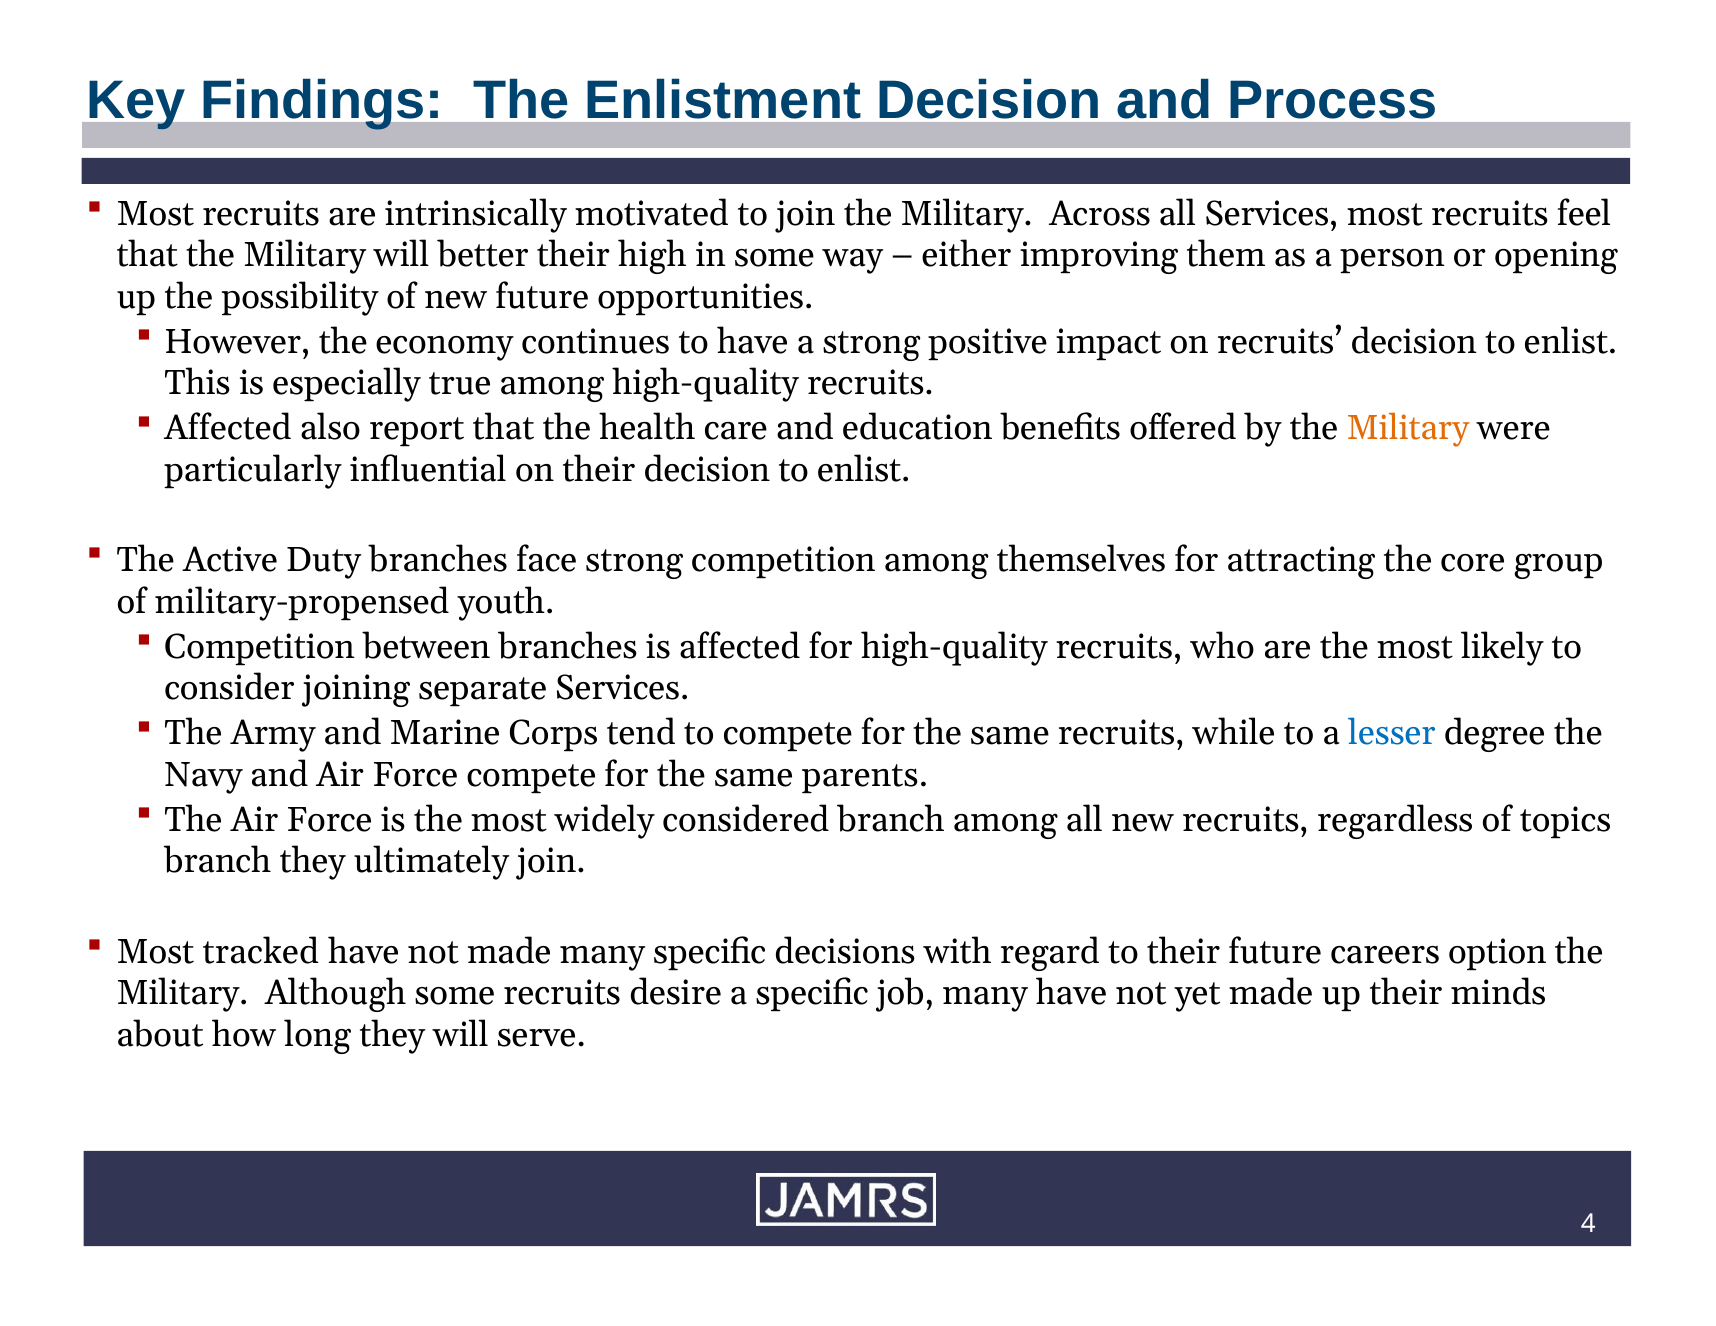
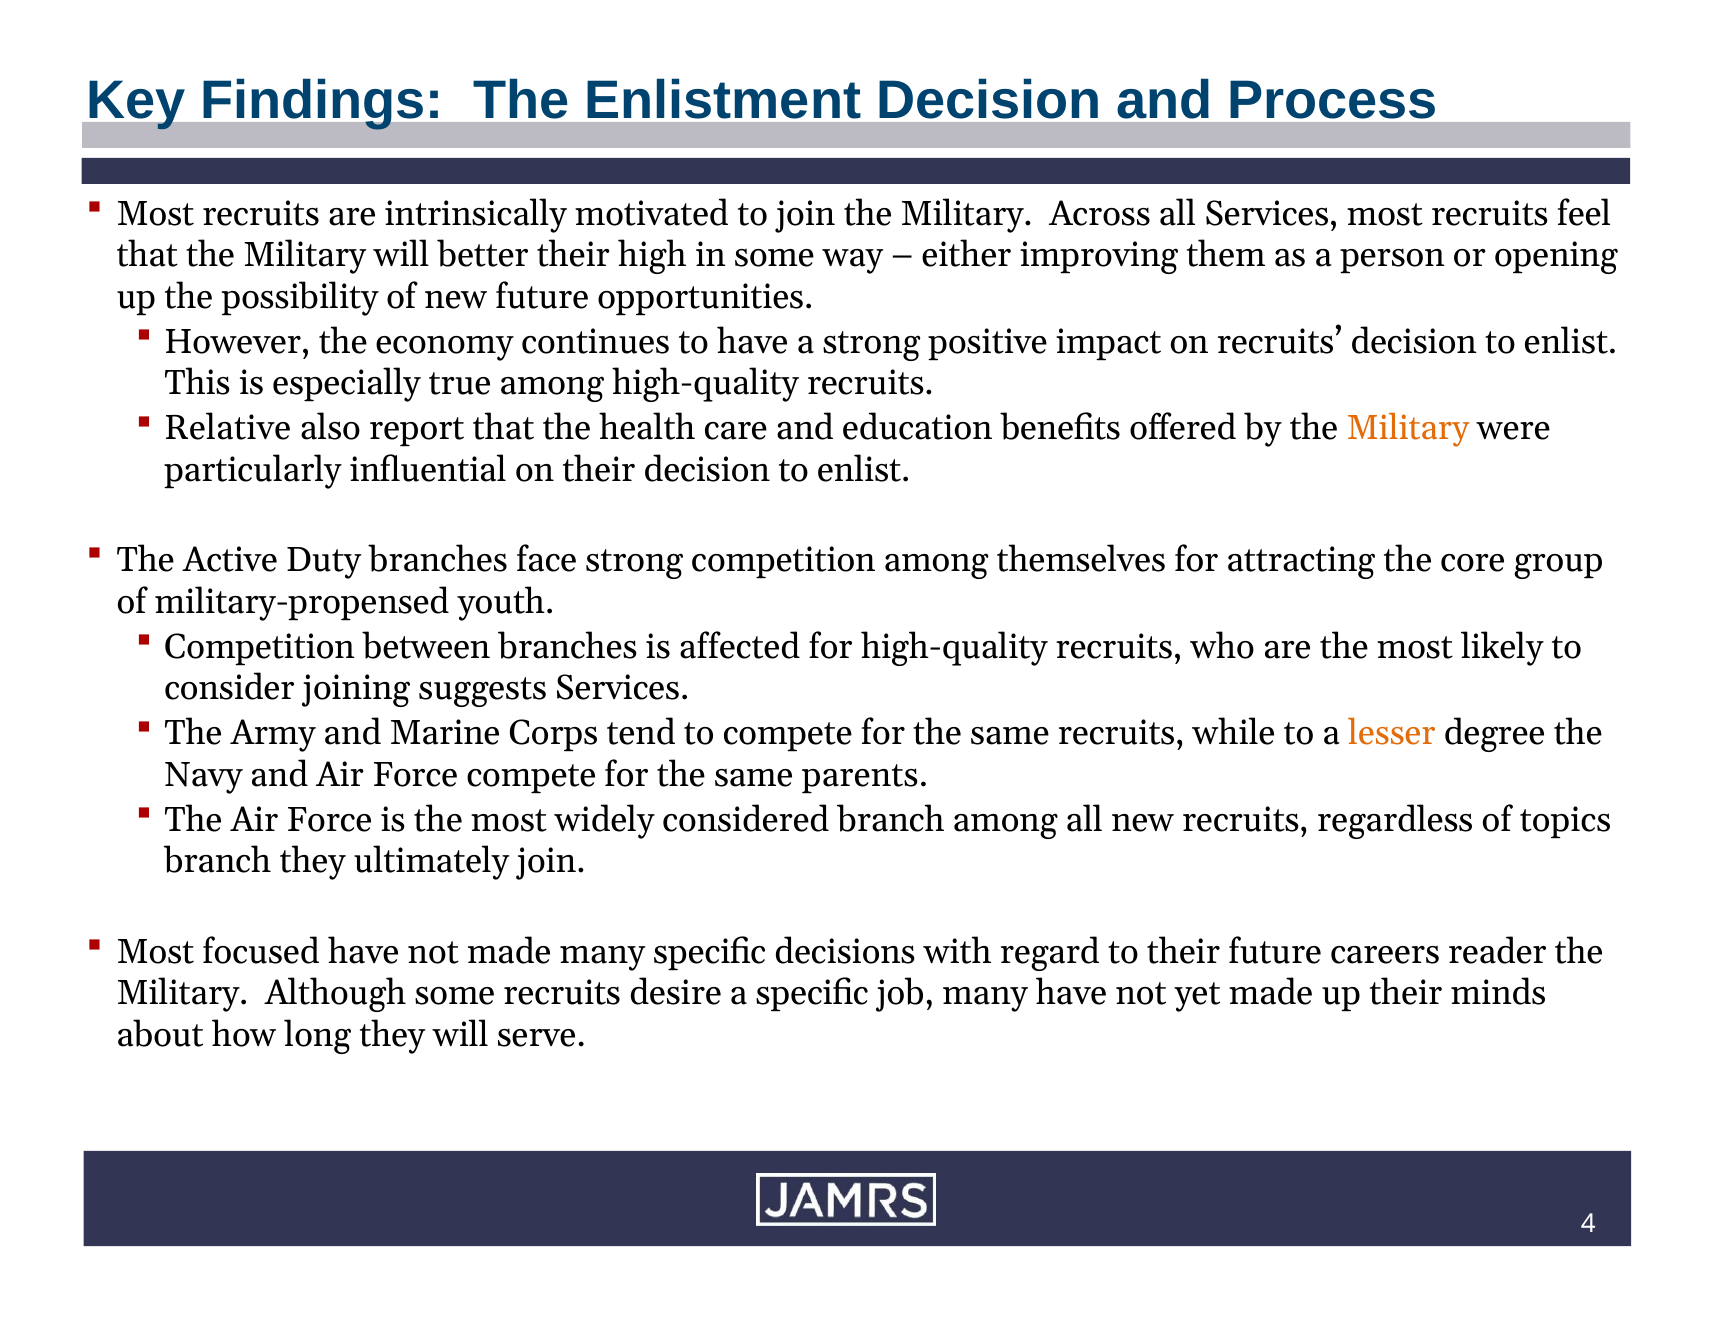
Affected at (228, 429): Affected -> Relative
separate: separate -> suggests
lesser colour: blue -> orange
tracked: tracked -> focused
option: option -> reader
